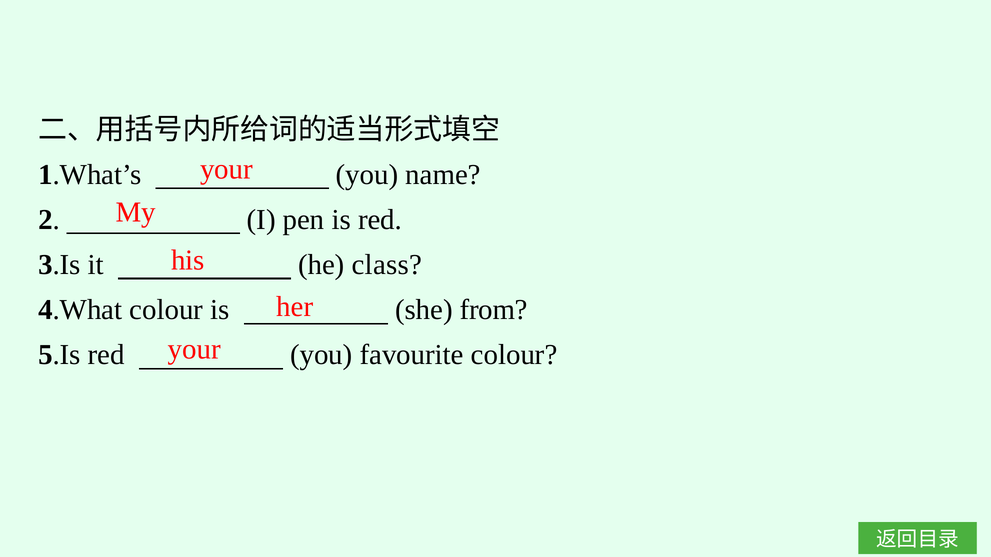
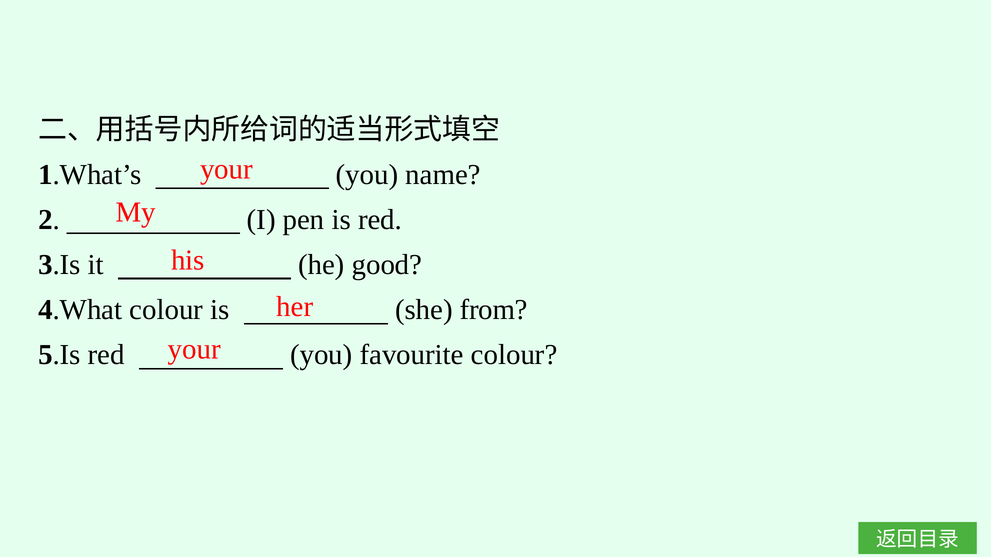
class: class -> good
